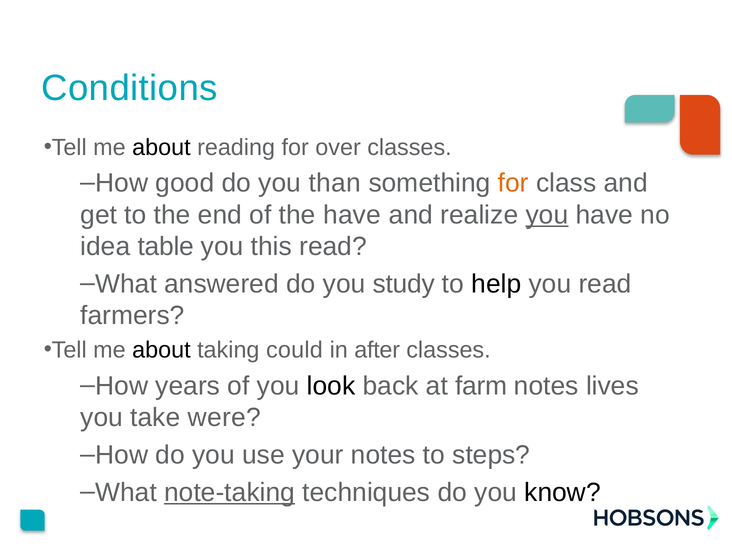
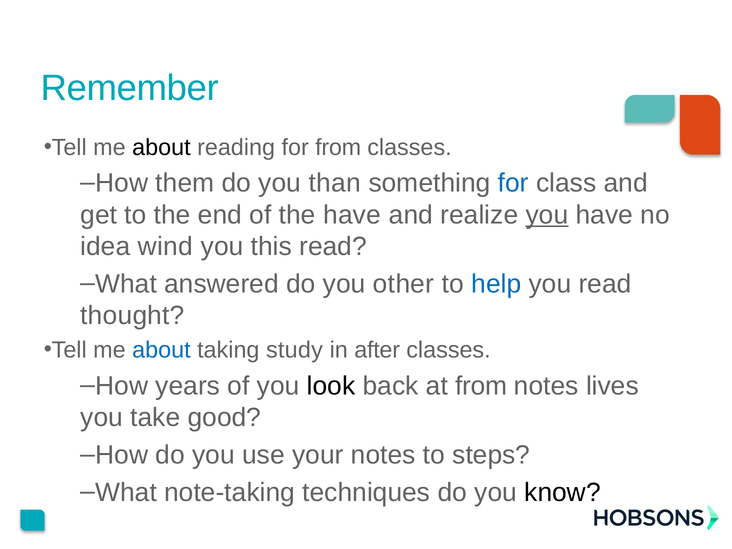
Conditions: Conditions -> Remember
for over: over -> from
good: good -> them
for at (513, 183) colour: orange -> blue
table: table -> wind
study: study -> other
help colour: black -> blue
farmers: farmers -> thought
about at (161, 350) colour: black -> blue
could: could -> study
at farm: farm -> from
were: were -> good
note-taking underline: present -> none
